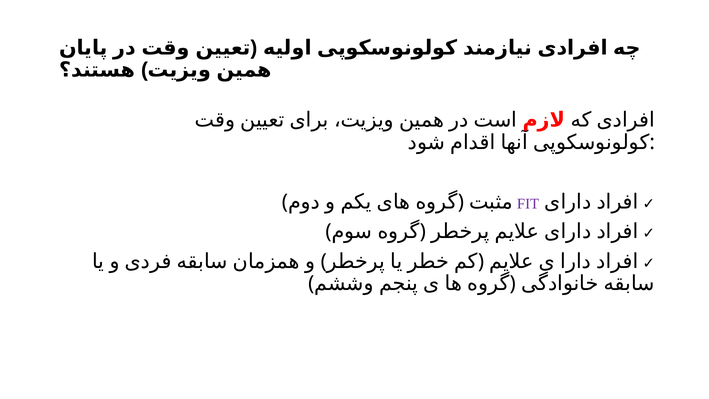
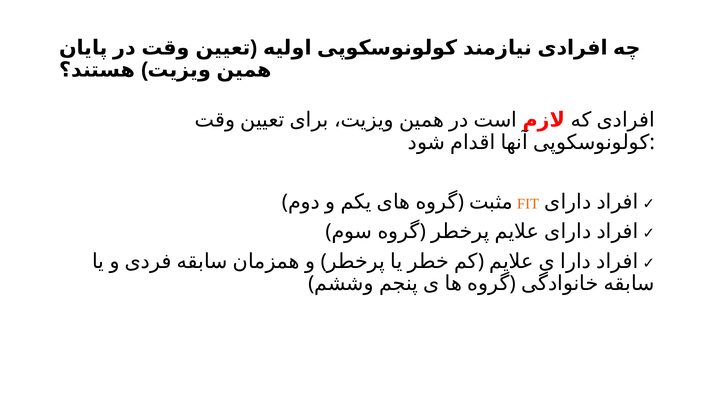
FIT colour: purple -> orange
